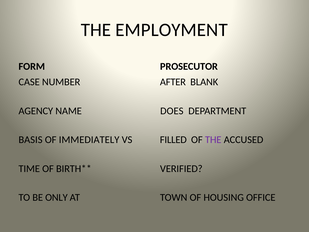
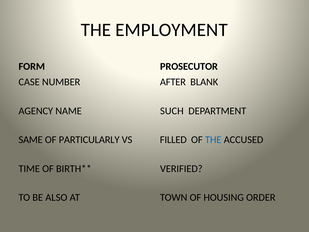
DOES: DOES -> SUCH
BASIS: BASIS -> SAME
IMMEDIATELY: IMMEDIATELY -> PARTICULARLY
THE at (213, 140) colour: purple -> blue
ONLY: ONLY -> ALSO
OFFICE: OFFICE -> ORDER
